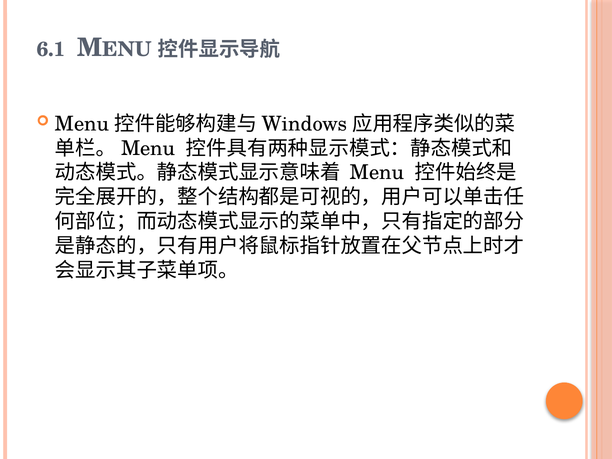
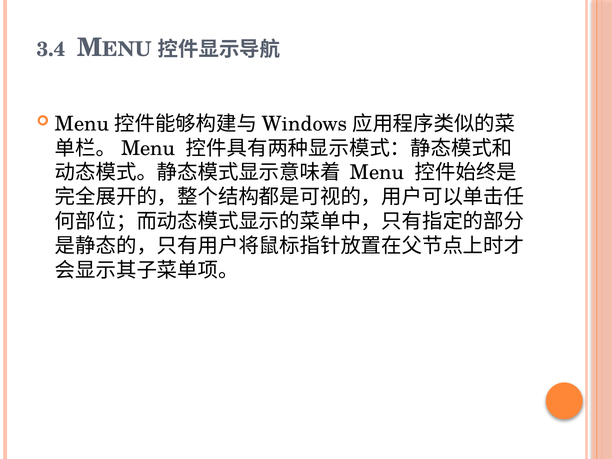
6.1: 6.1 -> 3.4
